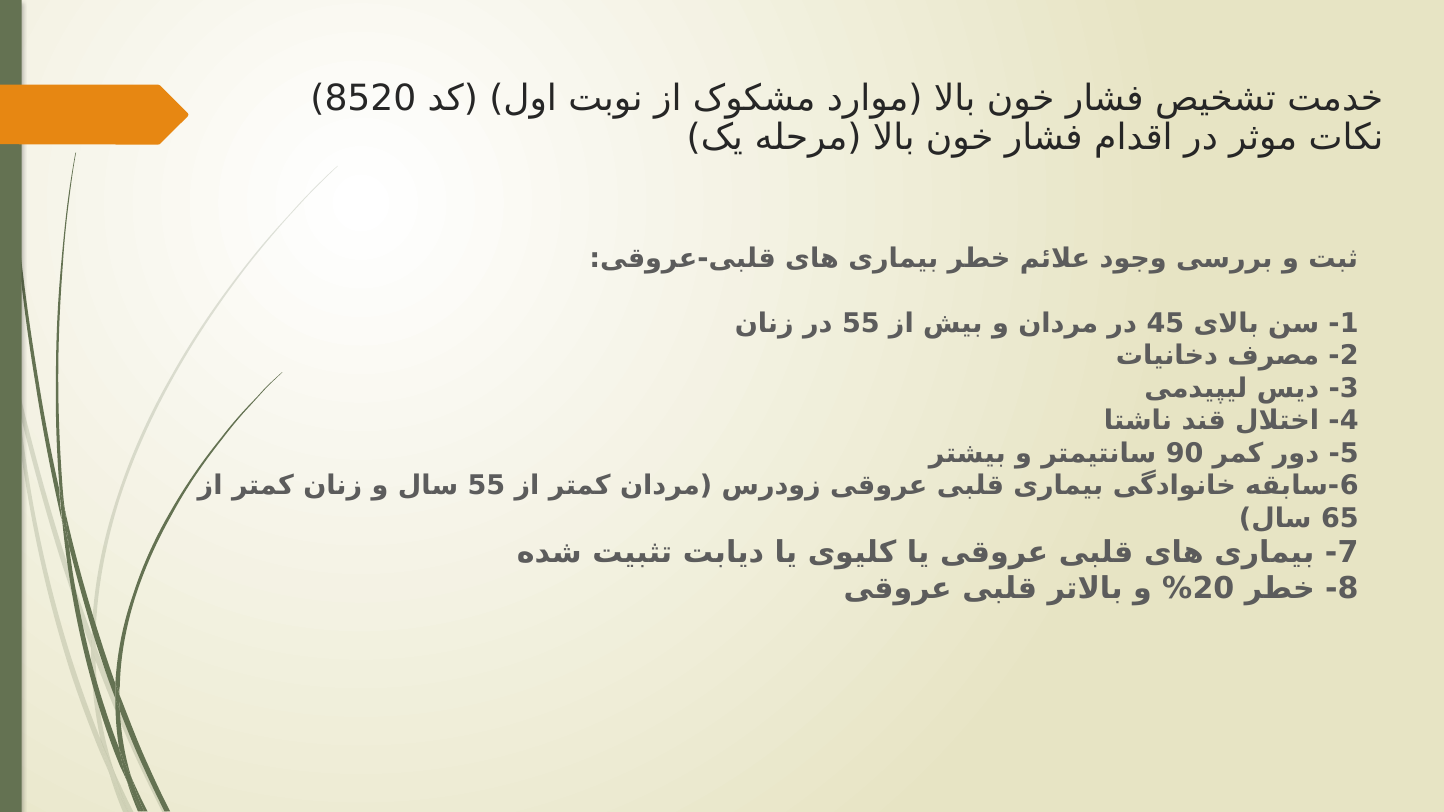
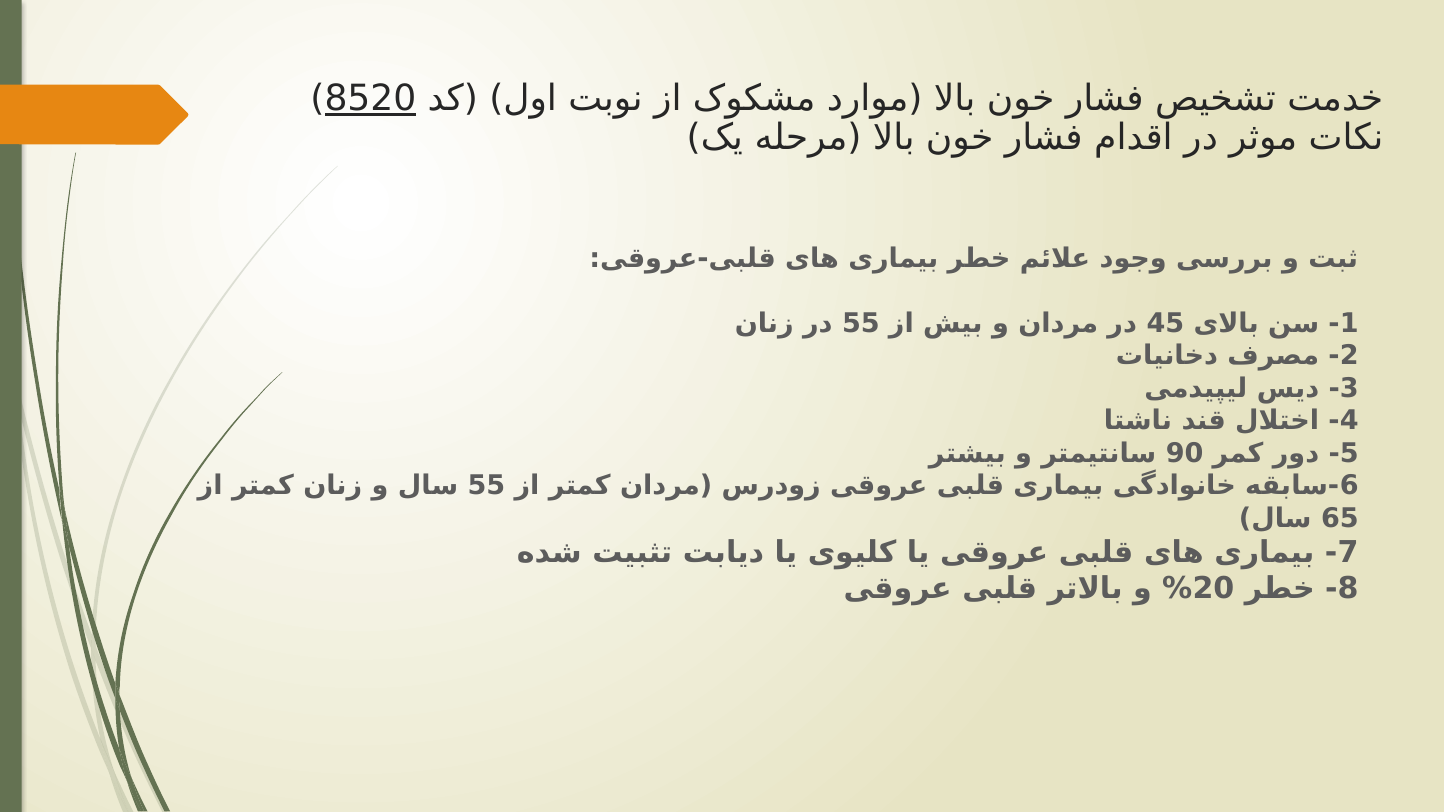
8520 underline: none -> present
